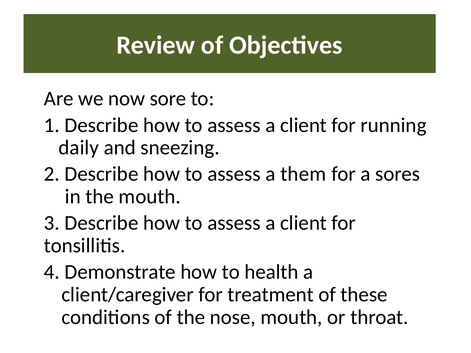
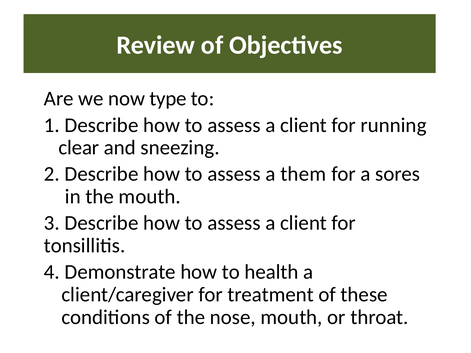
sore: sore -> type
daily: daily -> clear
